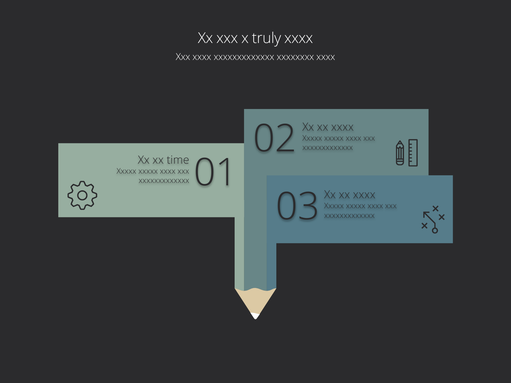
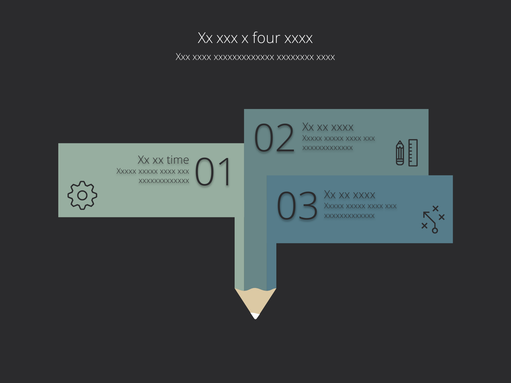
truly: truly -> four
